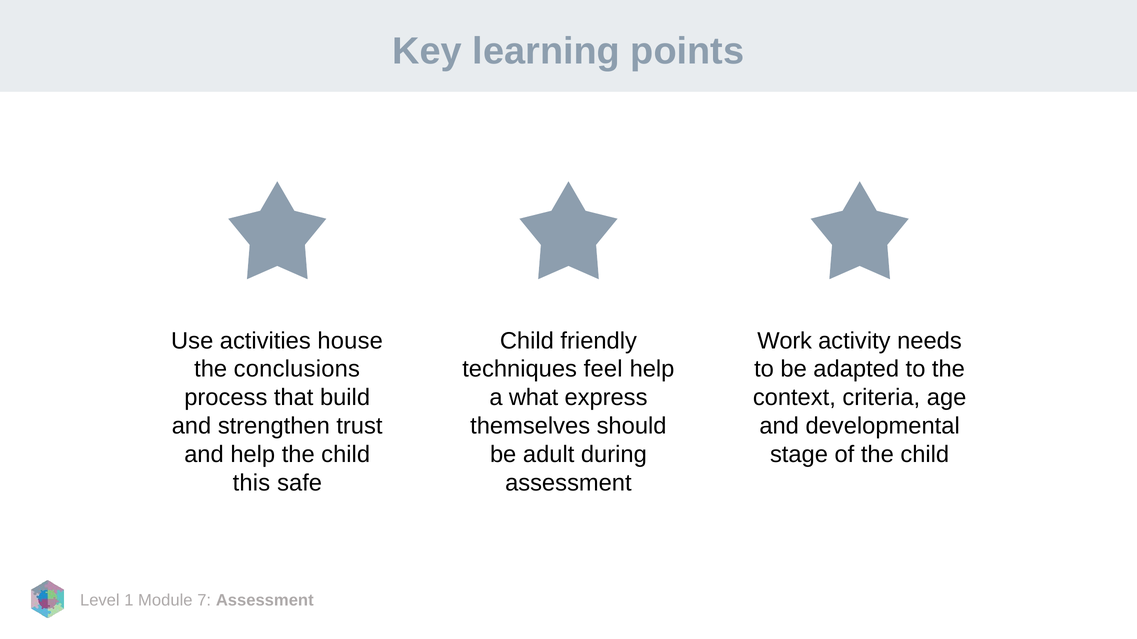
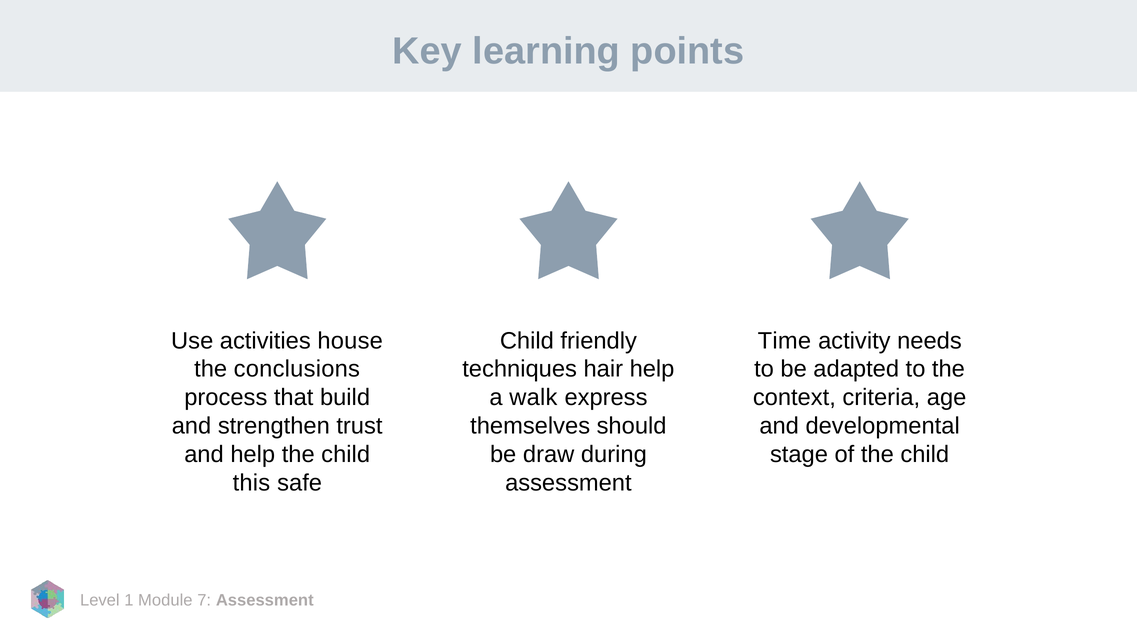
Work: Work -> Time
feel: feel -> hair
what: what -> walk
adult: adult -> draw
